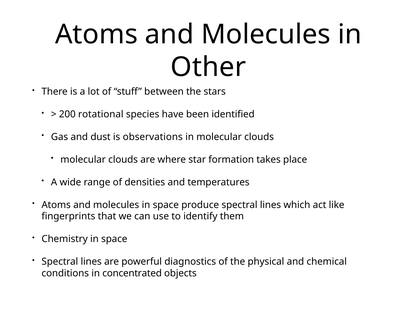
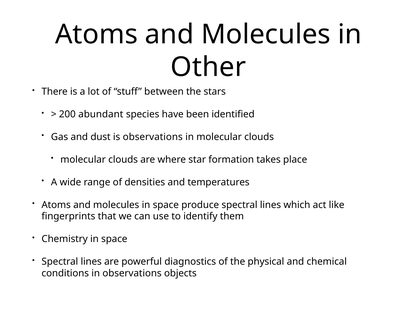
rotational: rotational -> abundant
in concentrated: concentrated -> observations
